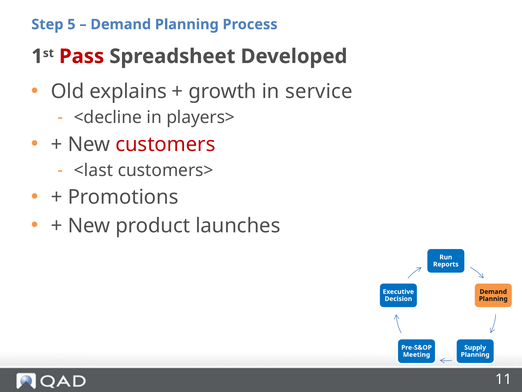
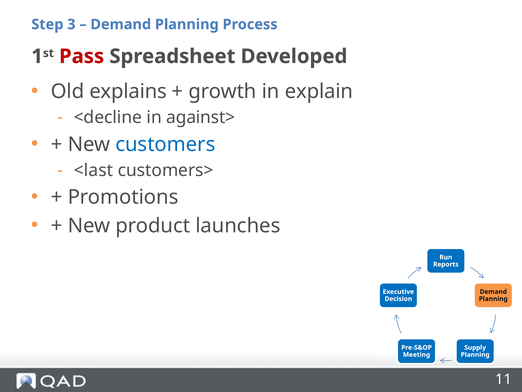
5: 5 -> 3
service: service -> explain
players>: players> -> against>
customers colour: red -> blue
